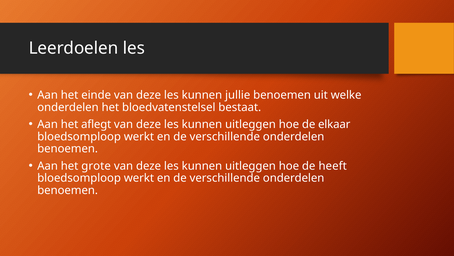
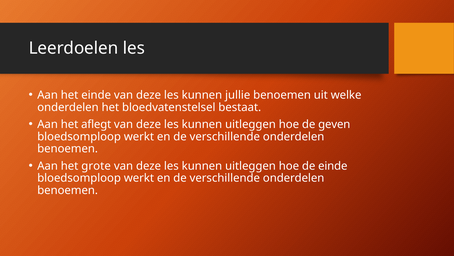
elkaar: elkaar -> geven
de heeft: heeft -> einde
